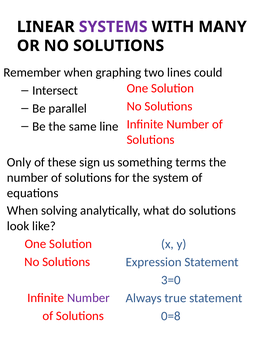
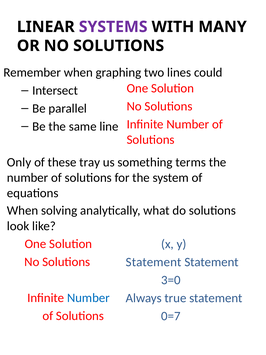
sign: sign -> tray
Expression at (154, 262): Expression -> Statement
Number at (88, 298) colour: purple -> blue
0=8: 0=8 -> 0=7
